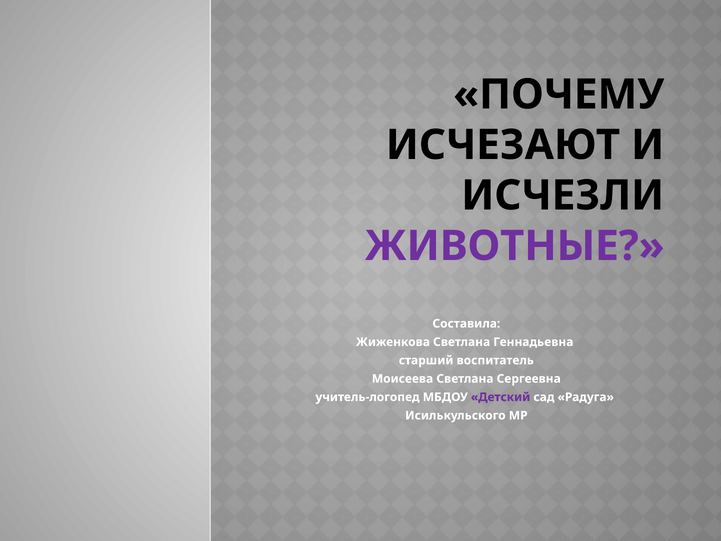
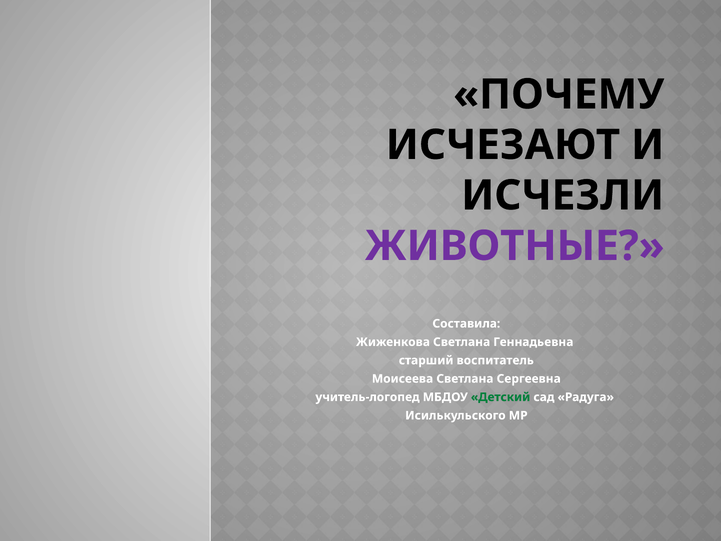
Детский colour: purple -> green
